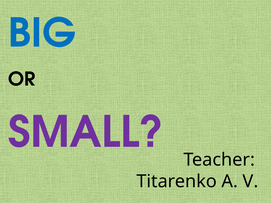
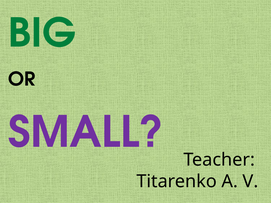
BIG colour: blue -> green
